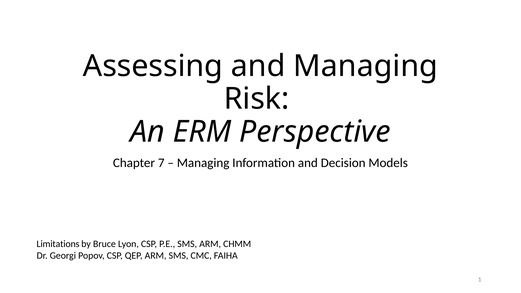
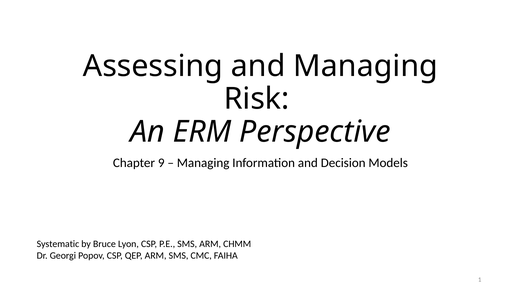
7: 7 -> 9
Limitations: Limitations -> Systematic
